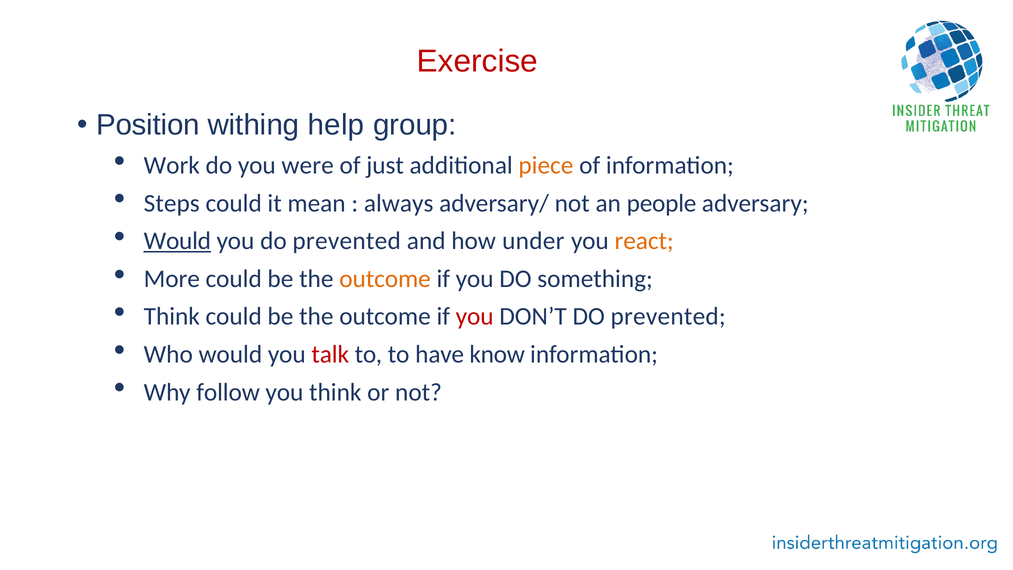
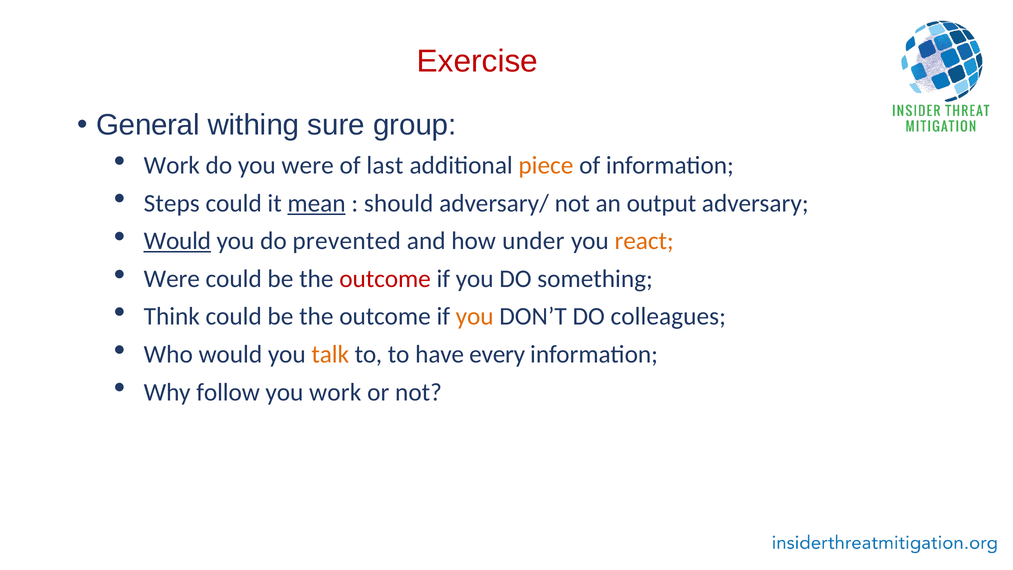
Position: Position -> General
help: help -> sure
just: just -> last
mean underline: none -> present
always: always -> should
people: people -> output
More at (172, 279): More -> Were
outcome at (385, 279) colour: orange -> red
you at (475, 317) colour: red -> orange
DON’T DO prevented: prevented -> colleagues
talk colour: red -> orange
know: know -> every
you think: think -> work
